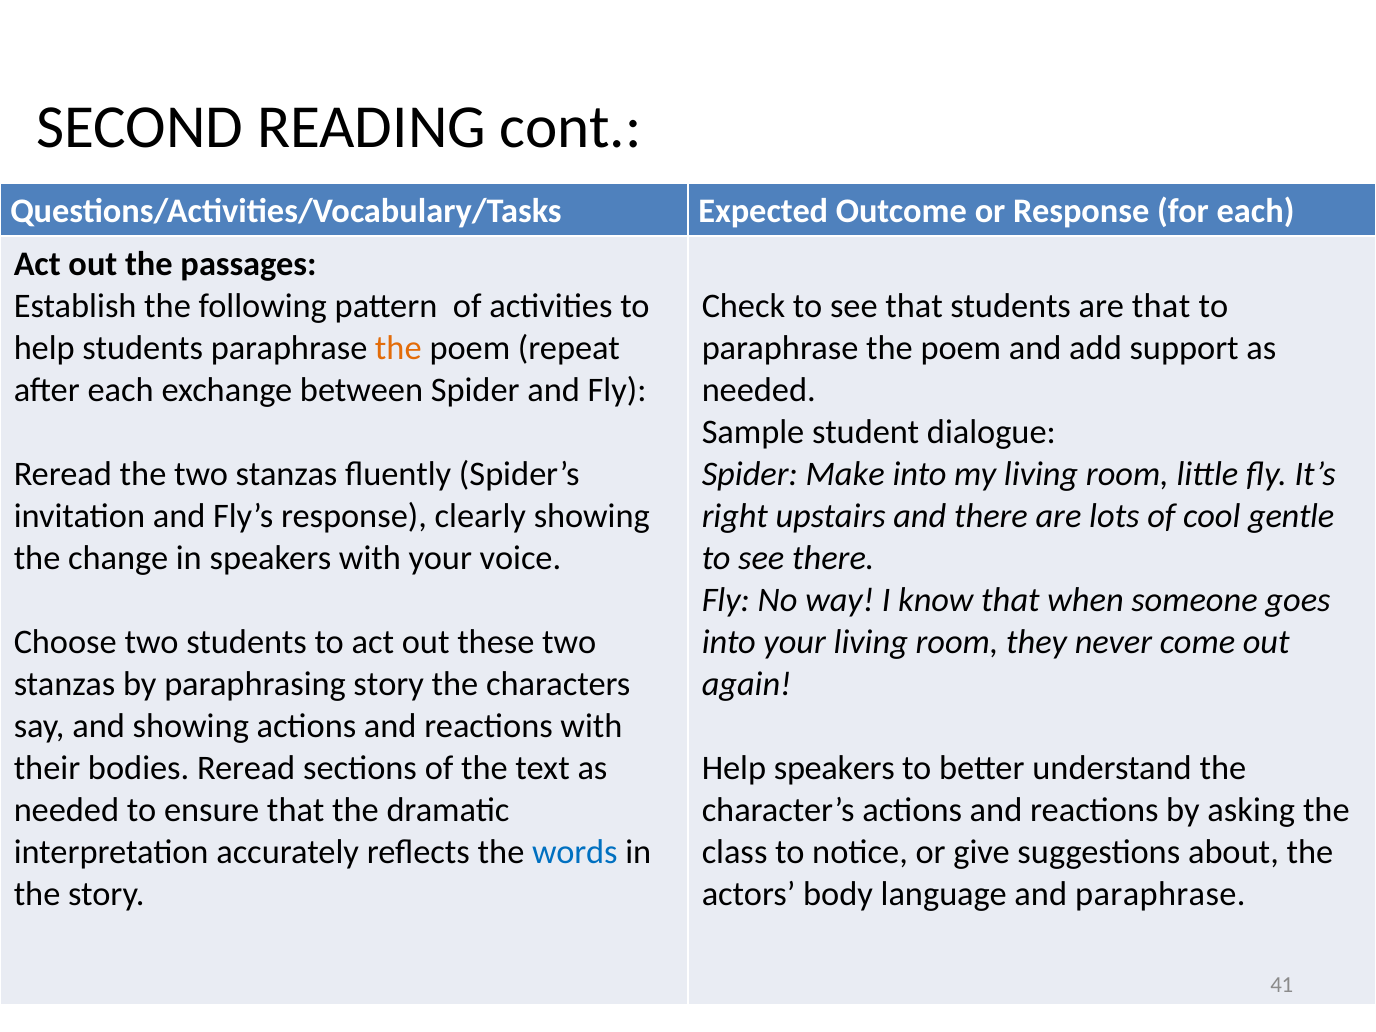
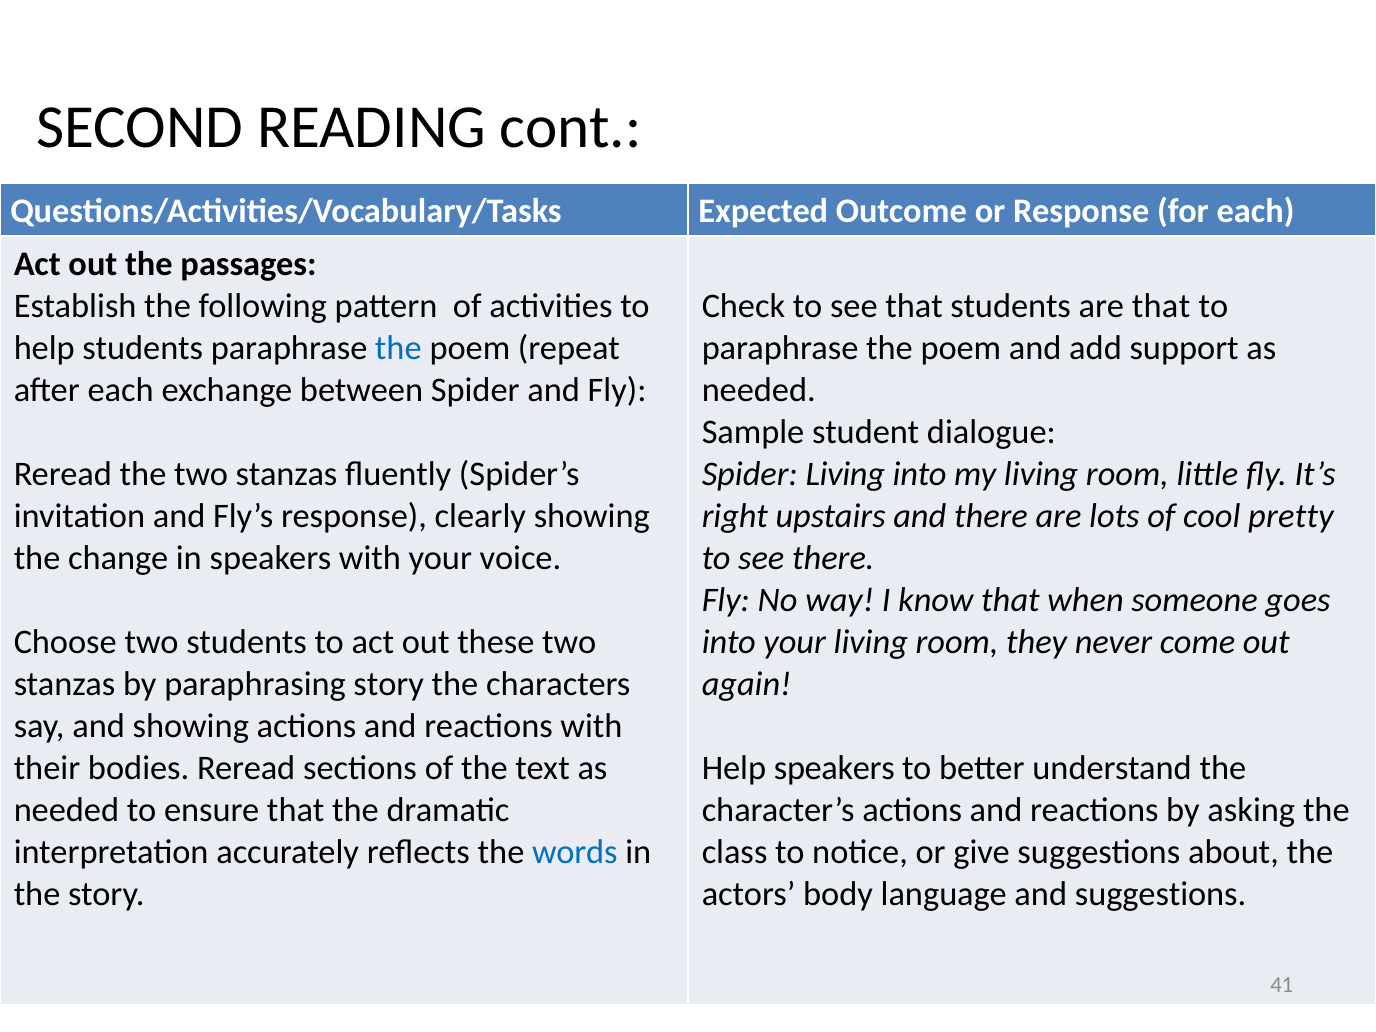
the at (398, 348) colour: orange -> blue
Spider Make: Make -> Living
gentle: gentle -> pretty
and paraphrase: paraphrase -> suggestions
